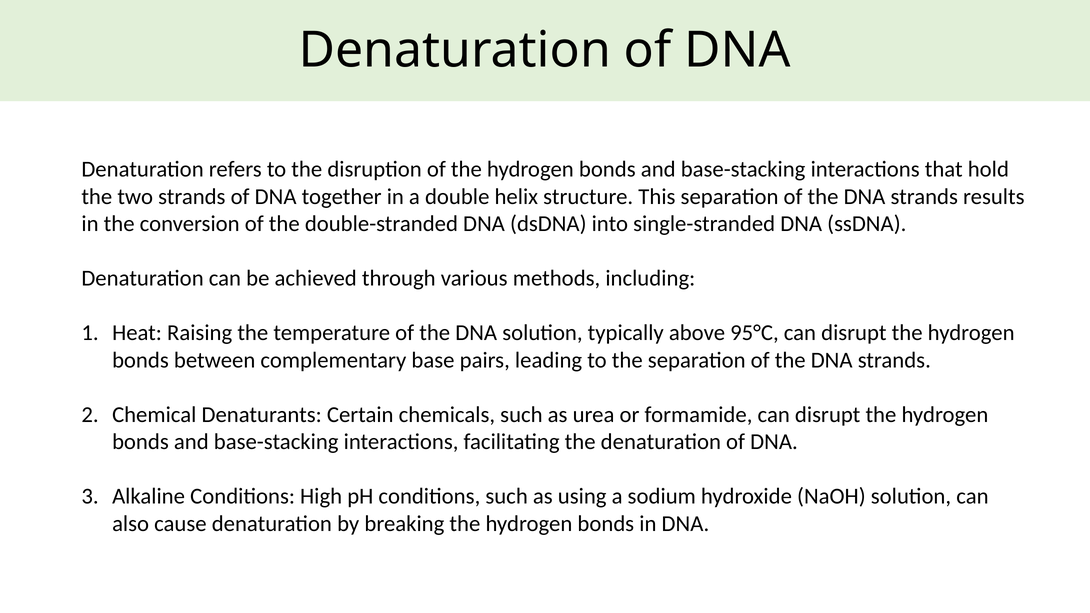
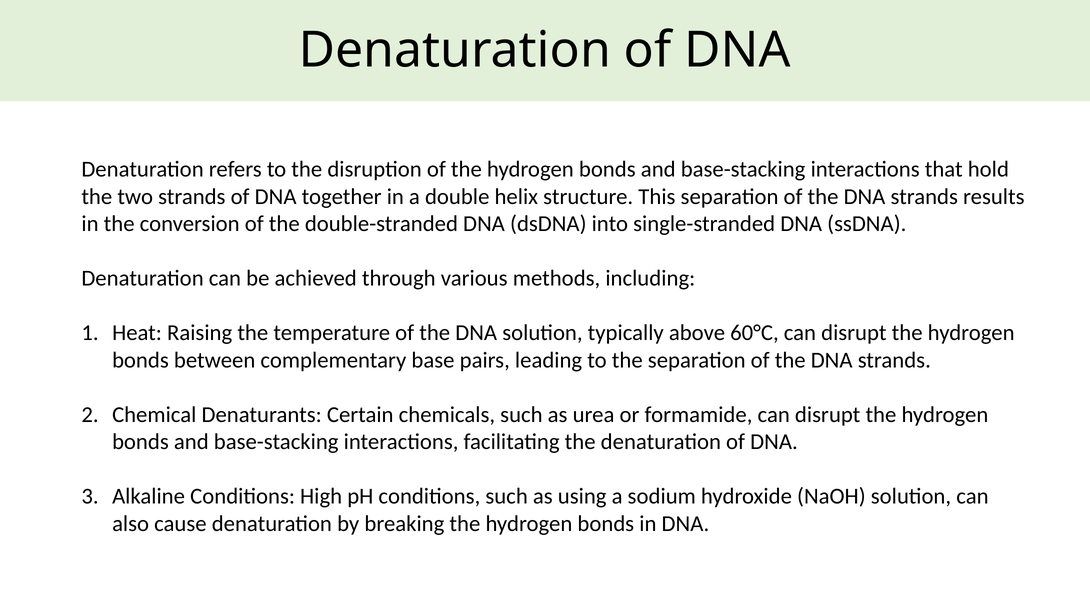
95°C: 95°C -> 60°C
